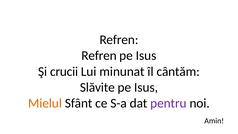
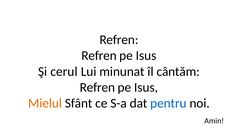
crucii: crucii -> cerul
Slăvite at (97, 87): Slăvite -> Refren
pentru colour: purple -> blue
